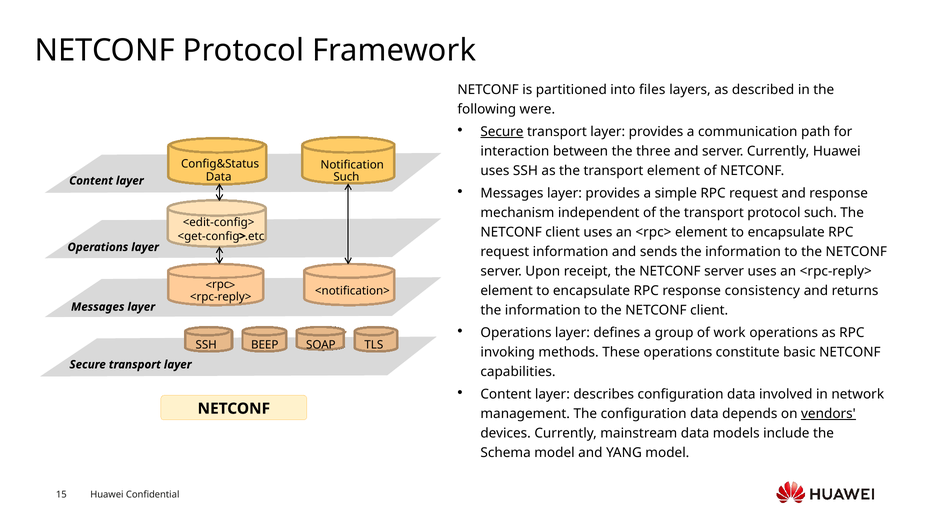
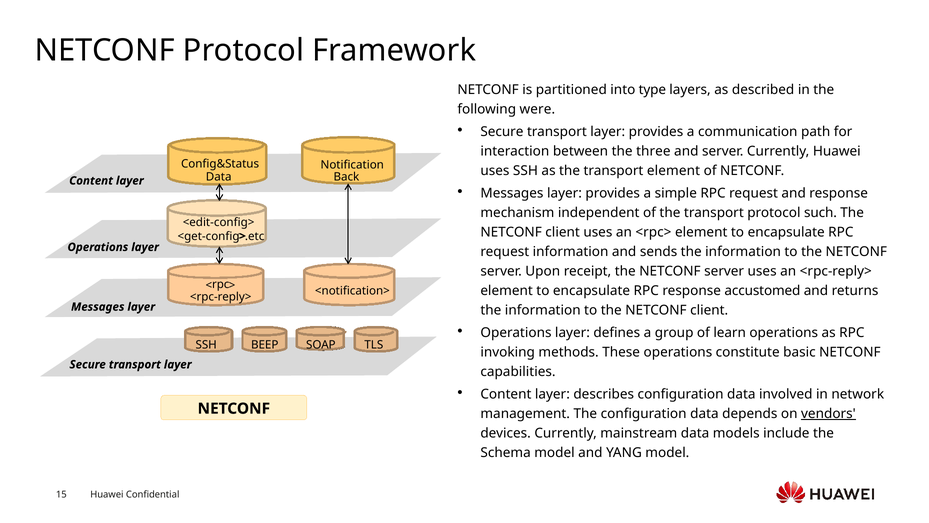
files: files -> type
Secure at (502, 132) underline: present -> none
Such at (346, 177): Such -> Back
consistency: consistency -> accustomed
work: work -> learn
